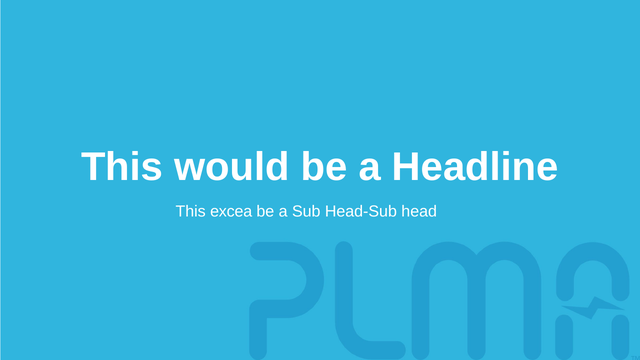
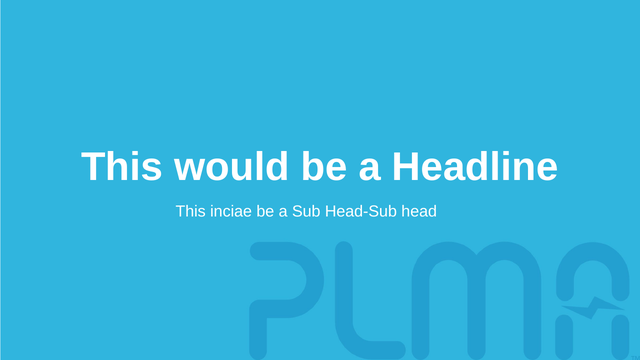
excea: excea -> inciae
